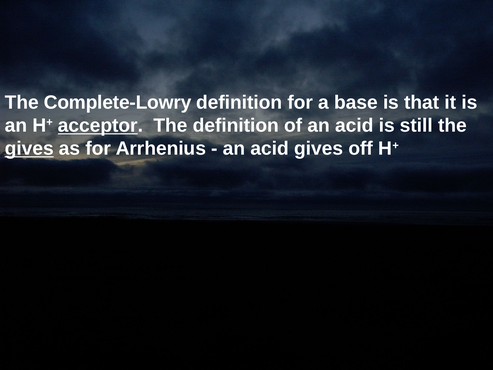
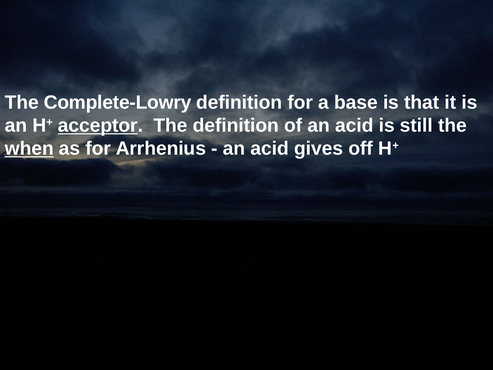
gives at (29, 148): gives -> when
